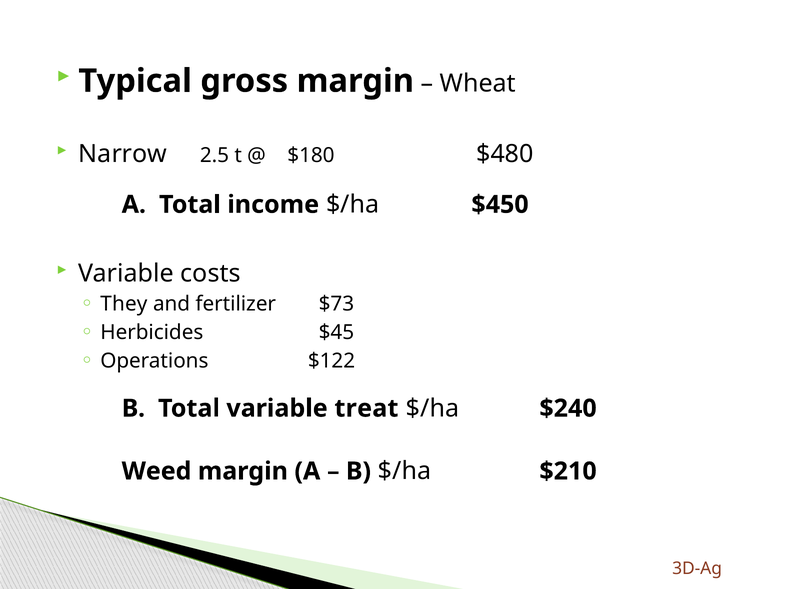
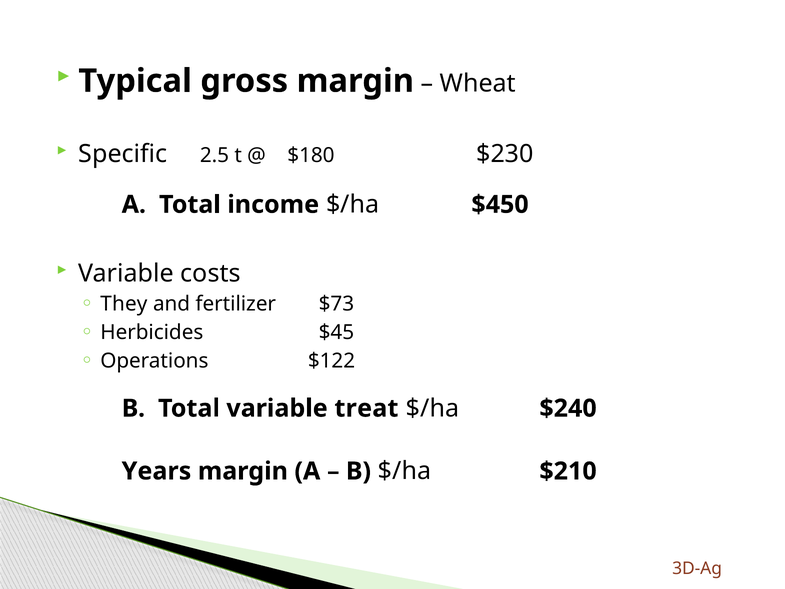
Narrow: Narrow -> Specific
$480: $480 -> $230
Weed: Weed -> Years
